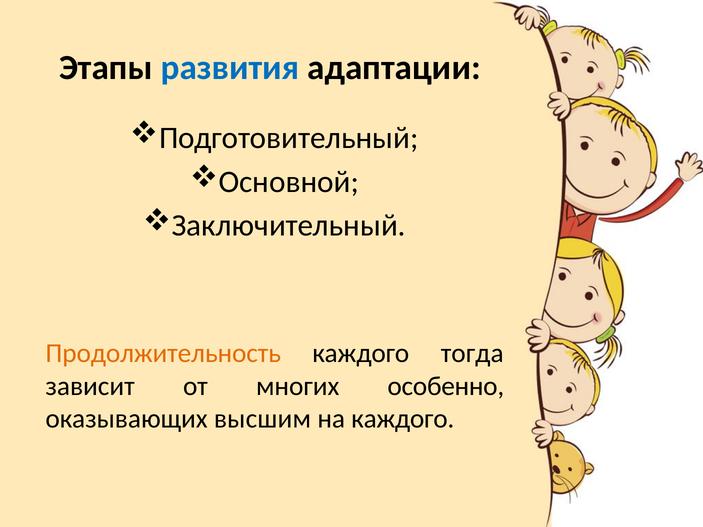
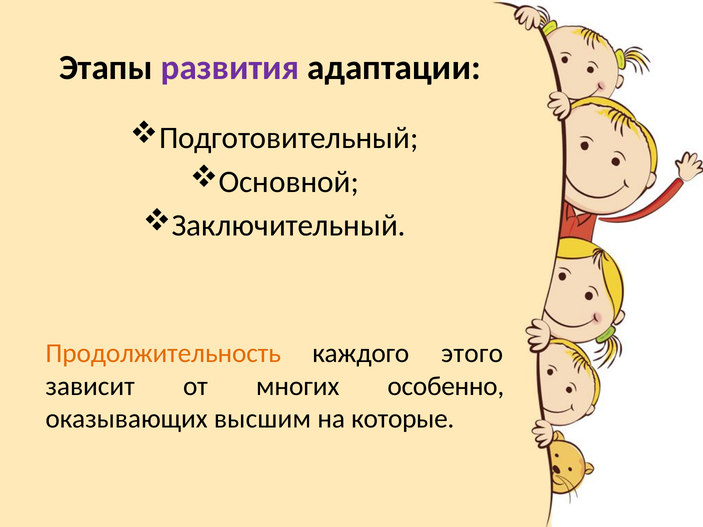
развития colour: blue -> purple
тогда: тогда -> этого
на каждого: каждого -> которые
